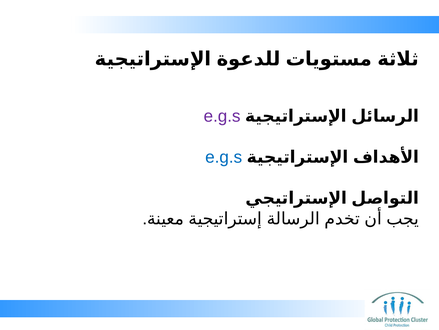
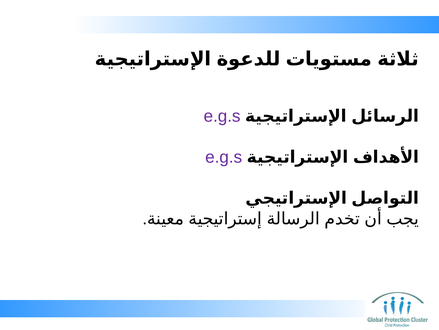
e.g.s at (224, 157) colour: blue -> purple
